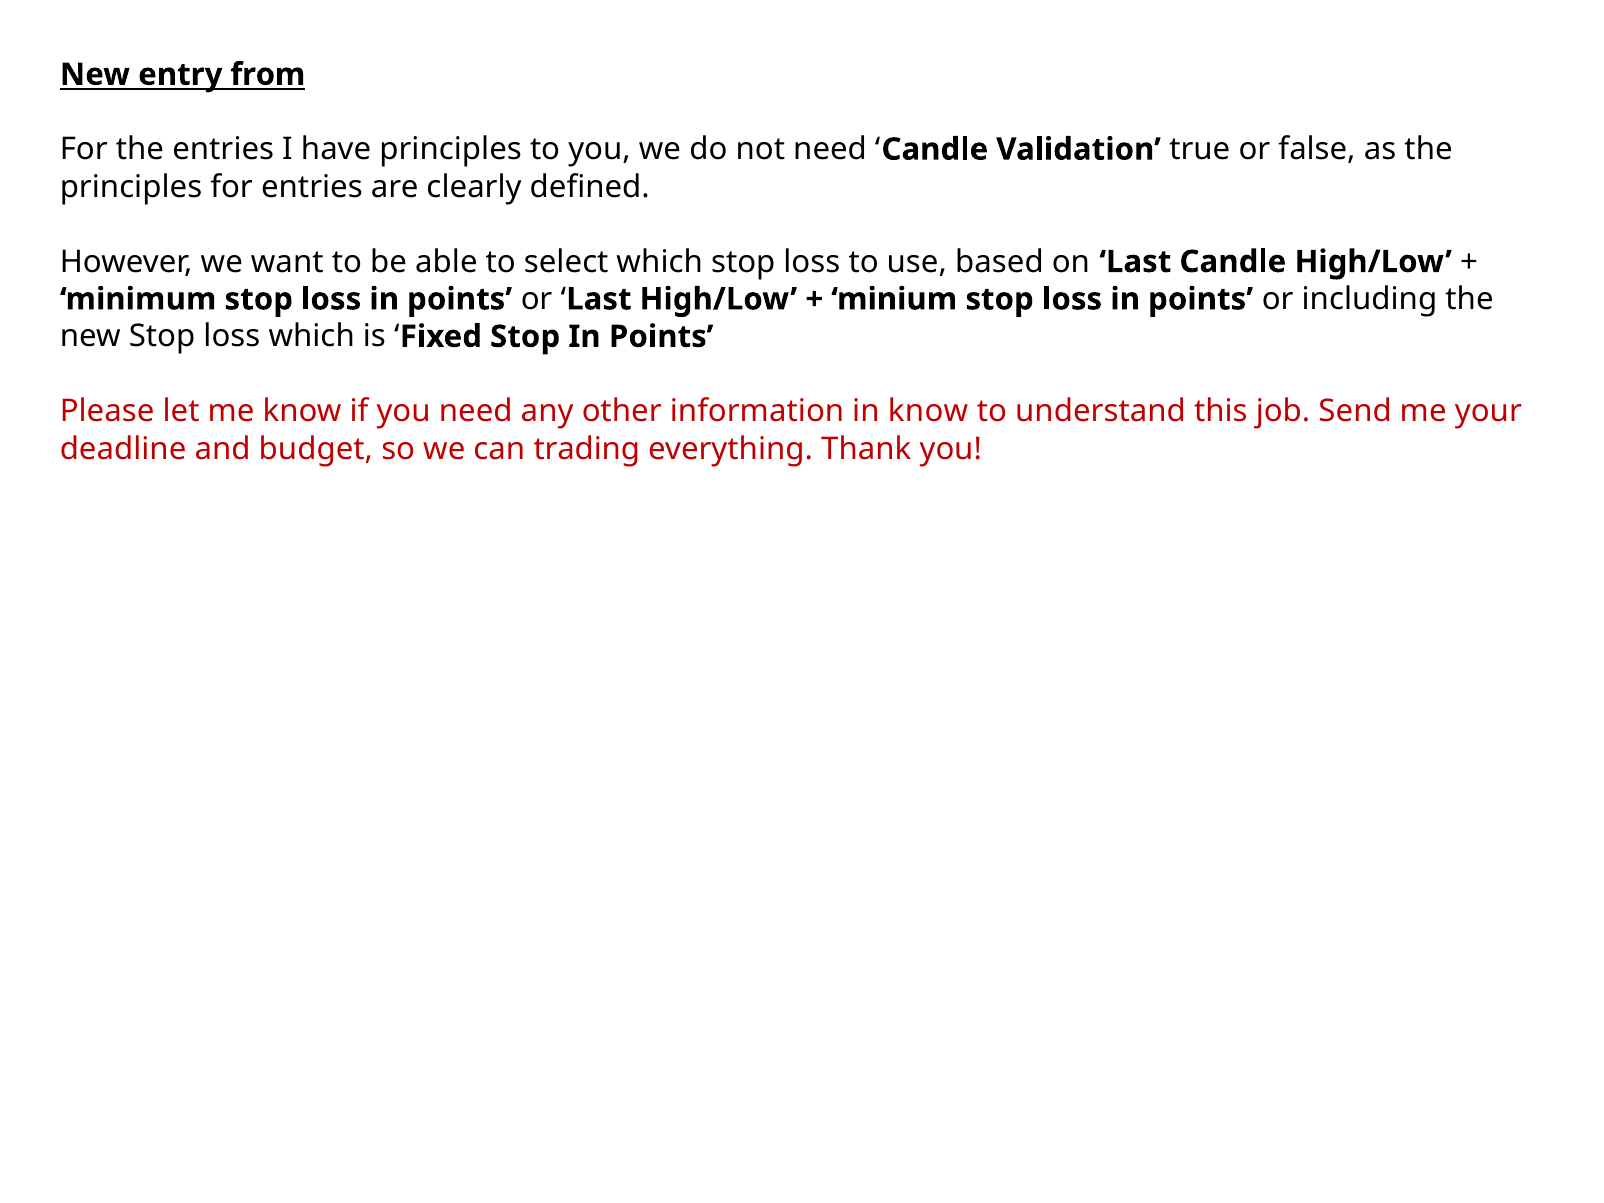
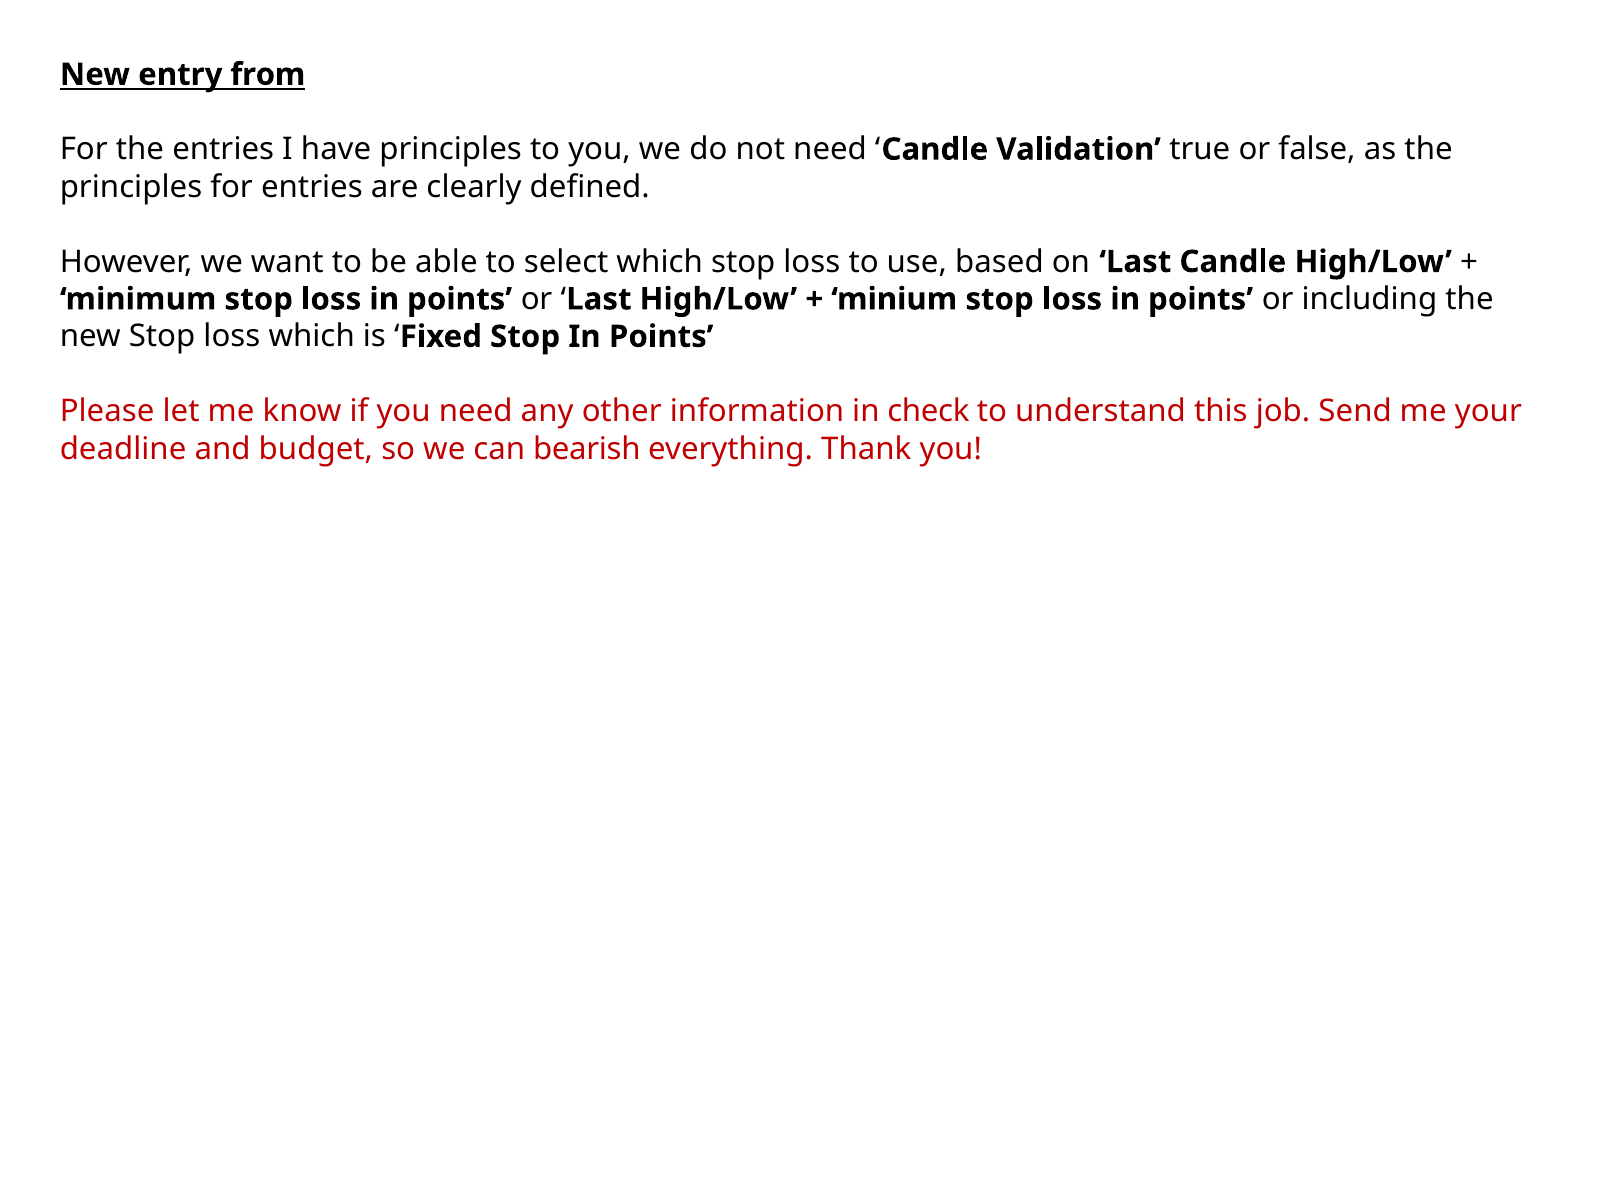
in know: know -> check
trading: trading -> bearish
